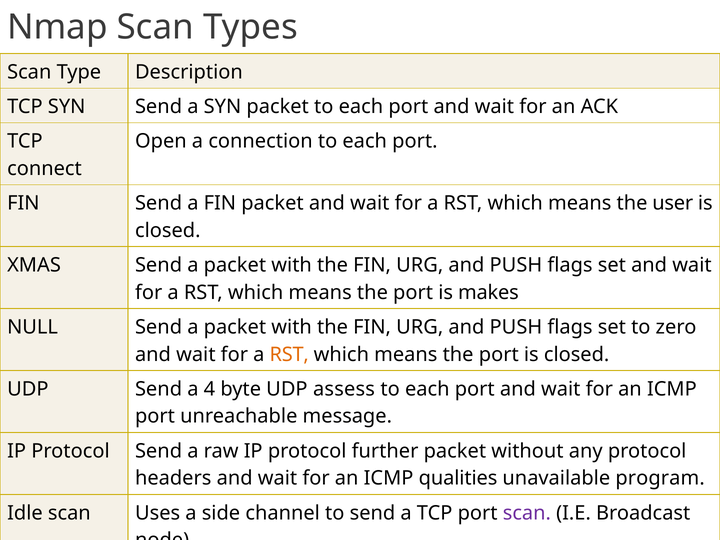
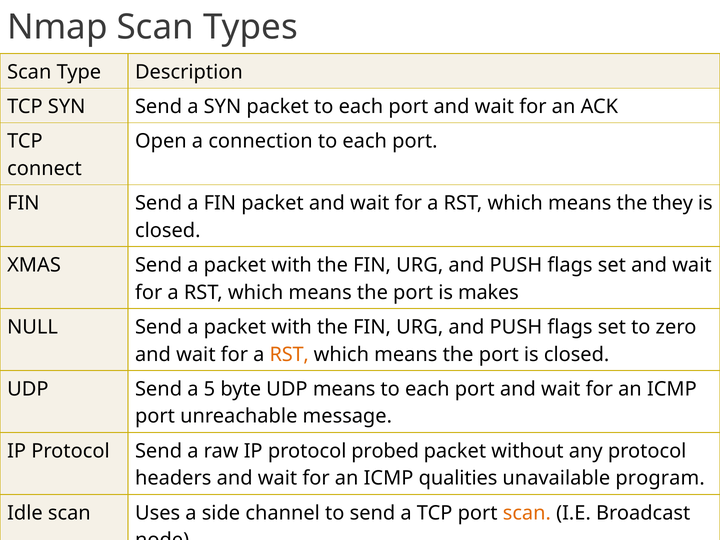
user: user -> they
4: 4 -> 5
UDP assess: assess -> means
further: further -> probed
scan at (527, 513) colour: purple -> orange
